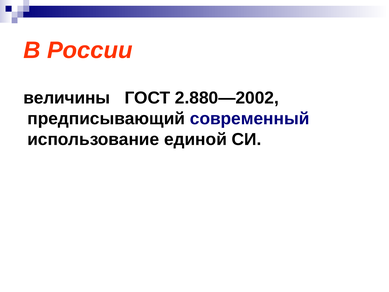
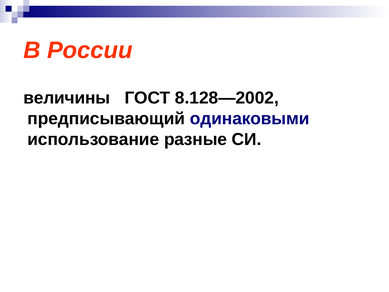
2.880—2002: 2.880—2002 -> 8.128—2002
современный: современный -> одинаковыми
единой: единой -> разные
